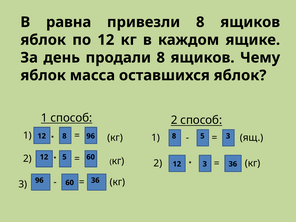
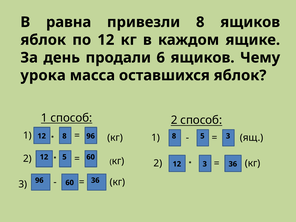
продали 8: 8 -> 6
яблок at (43, 75): яблок -> урока
